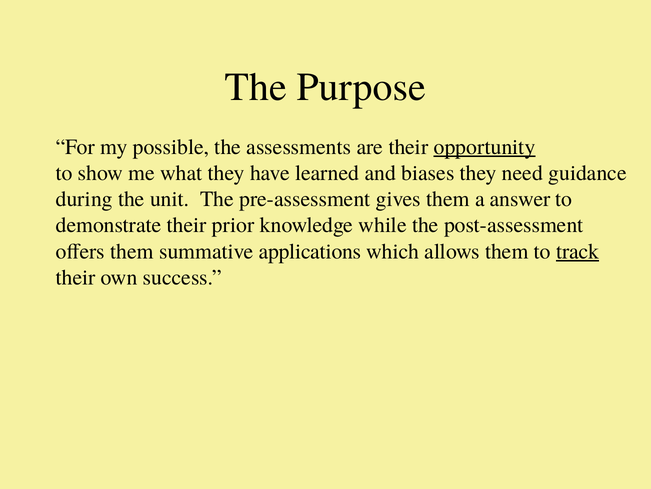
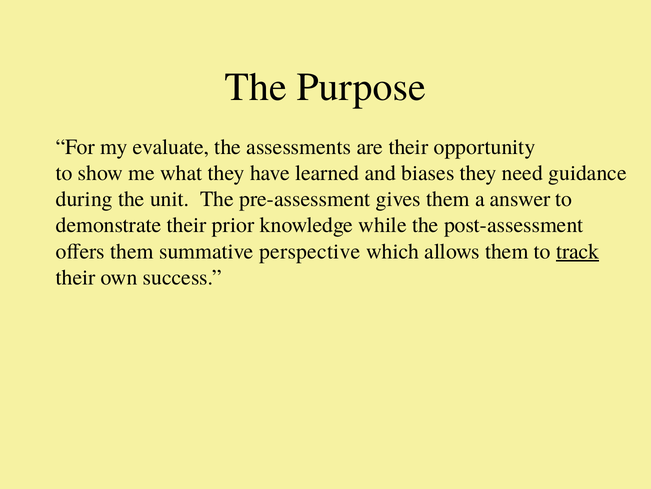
possible: possible -> evaluate
opportunity underline: present -> none
applications: applications -> perspective
